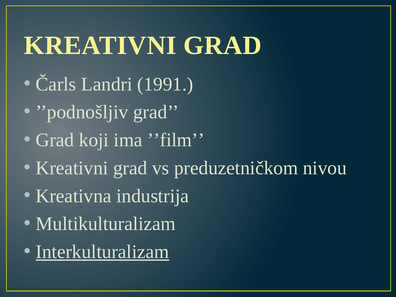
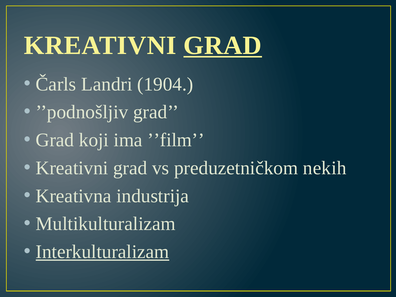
GRAD at (223, 45) underline: none -> present
1991: 1991 -> 1904
nivou: nivou -> nekih
